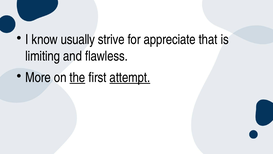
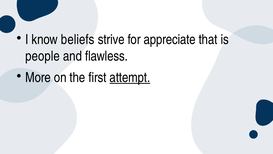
usually: usually -> beliefs
limiting: limiting -> people
the underline: present -> none
